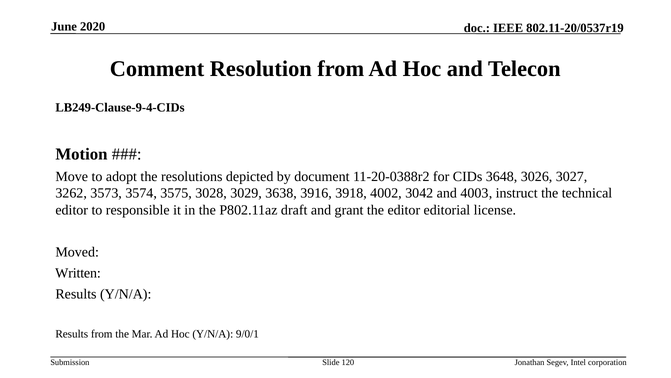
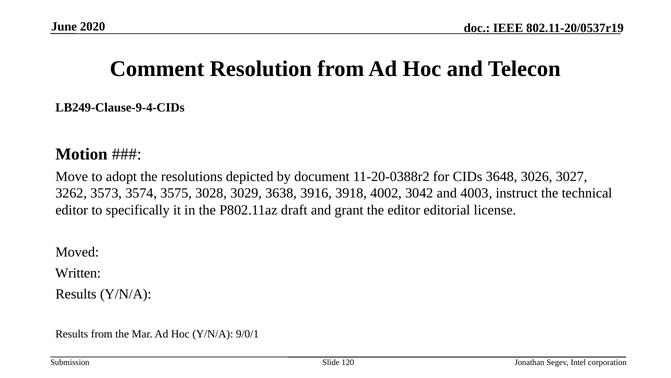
responsible: responsible -> specifically
